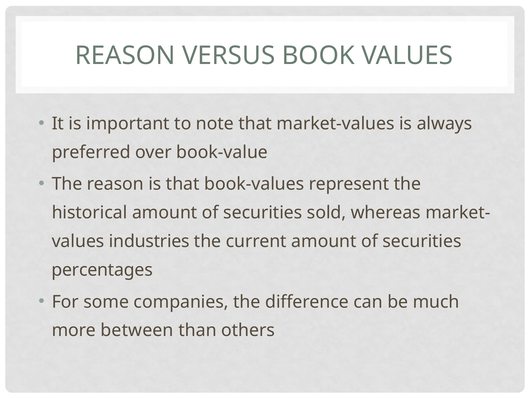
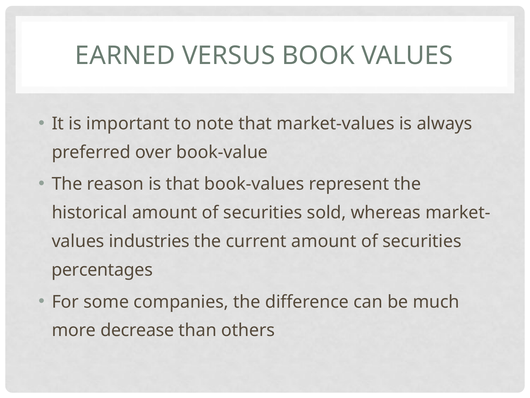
REASON at (125, 56): REASON -> EARNED
between: between -> decrease
